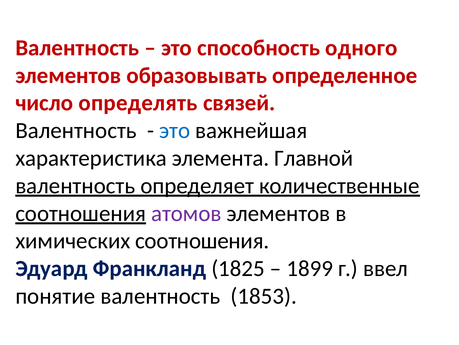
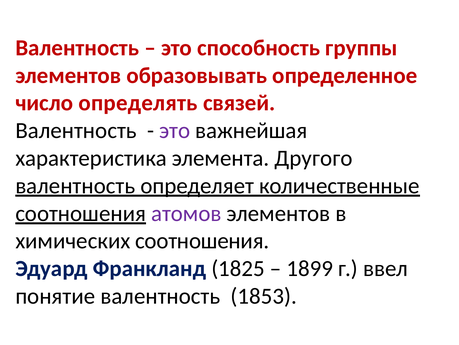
одного: одного -> группы
это at (175, 130) colour: blue -> purple
Главной: Главной -> Другого
